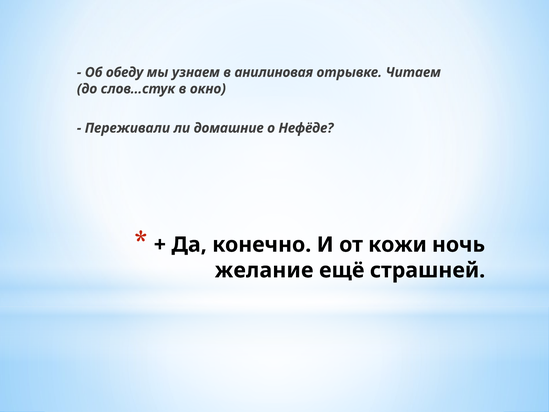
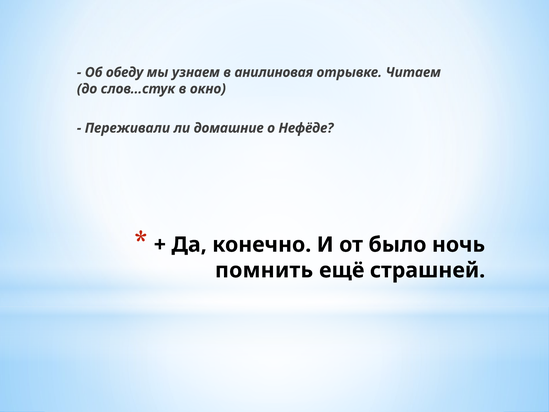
кожи: кожи -> было
желание: желание -> помнить
